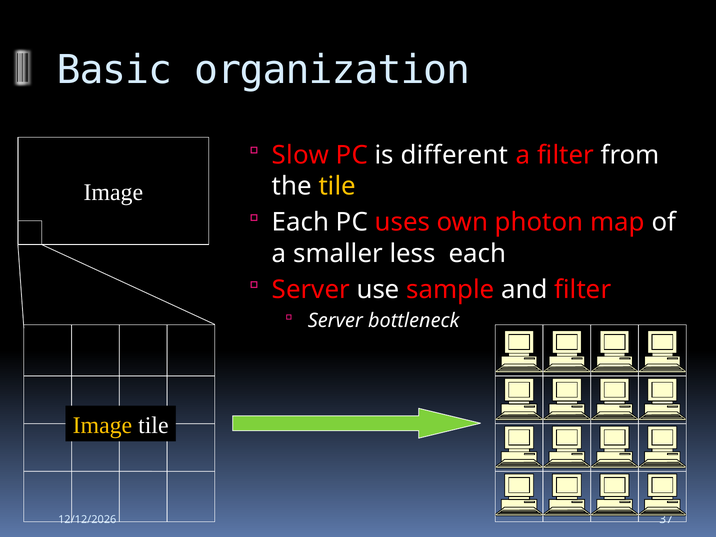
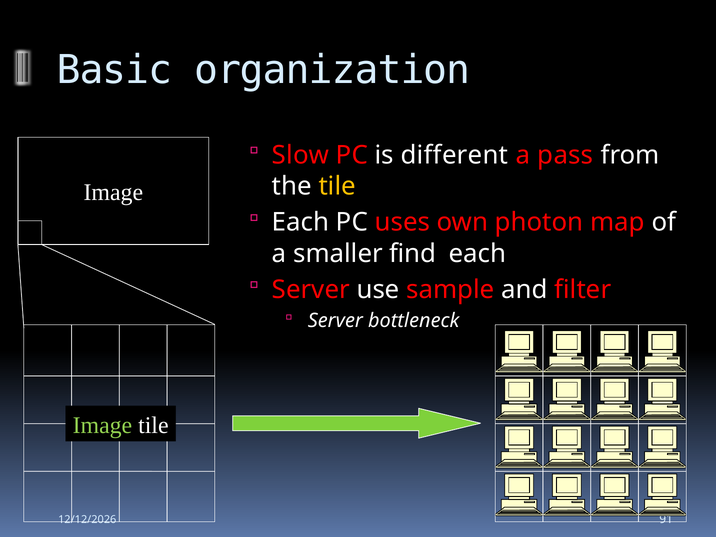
a filter: filter -> pass
less: less -> find
Image at (102, 425) colour: yellow -> light green
37: 37 -> 91
